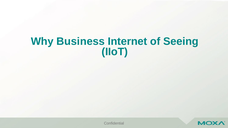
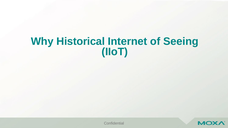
Business: Business -> Historical
